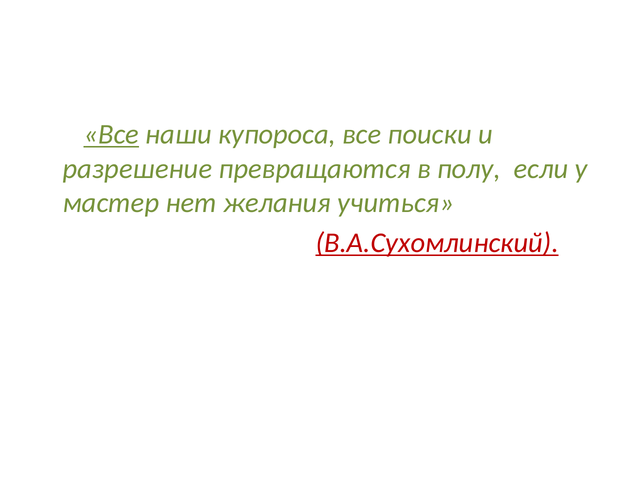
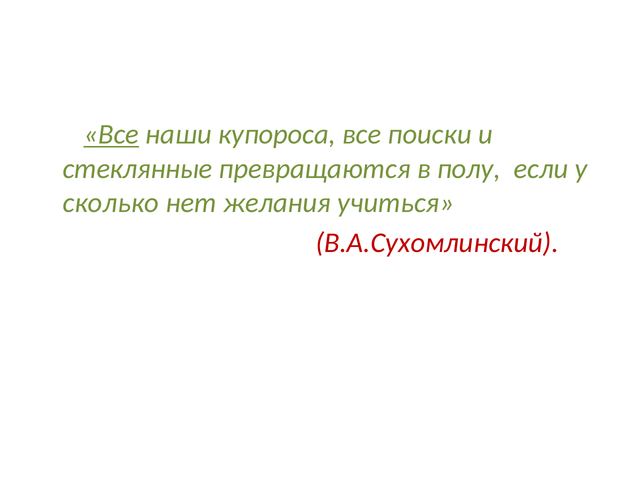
разрешение: разрешение -> стеклянные
мастер: мастер -> сколько
В.А.Сухомлинский underline: present -> none
